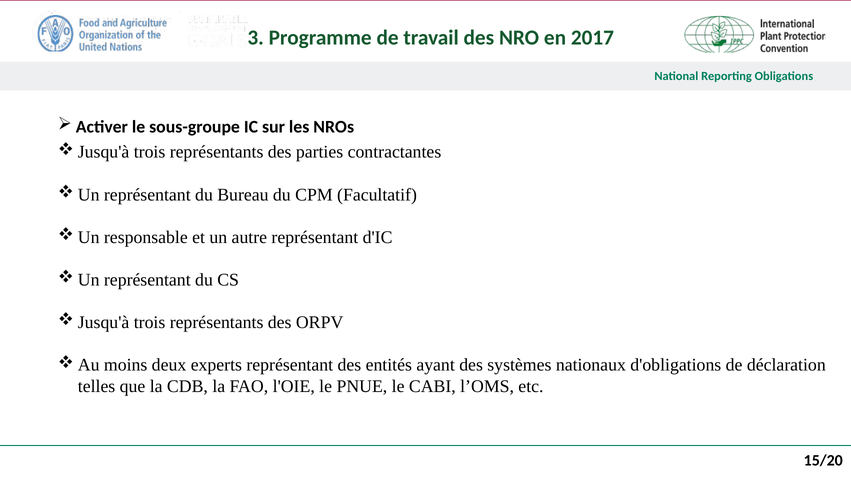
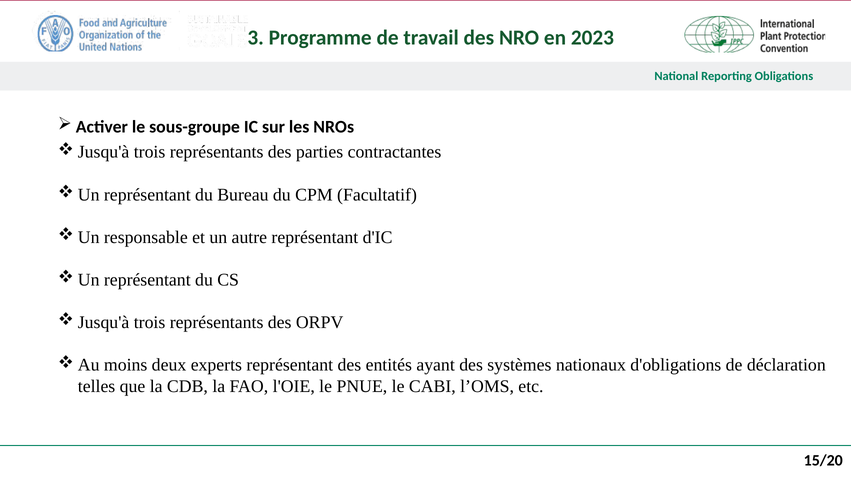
2017: 2017 -> 2023
